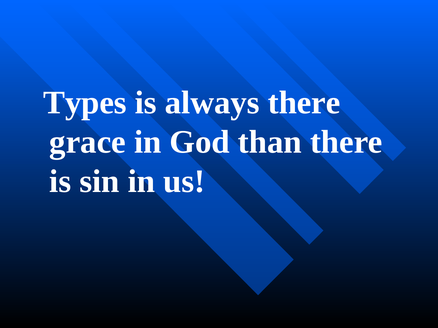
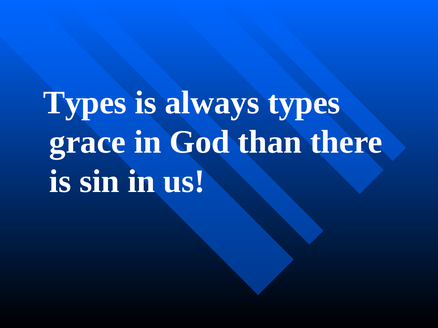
always there: there -> types
